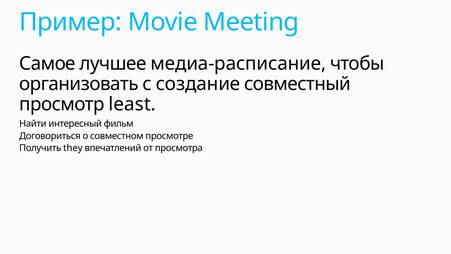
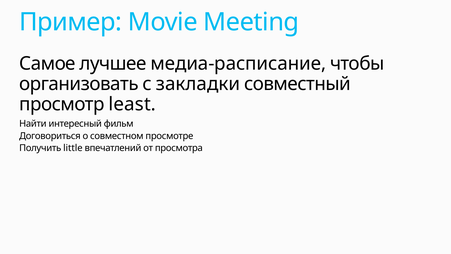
создание: создание -> закладки
they: they -> little
